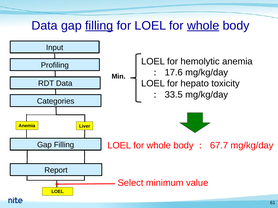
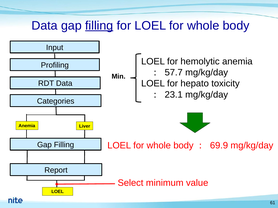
whole at (203, 26) underline: present -> none
17.6: 17.6 -> 57.7
33.5: 33.5 -> 23.1
67.7: 67.7 -> 69.9
